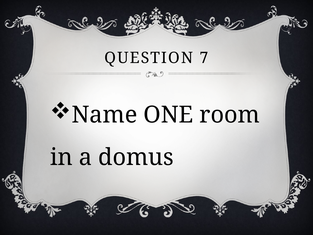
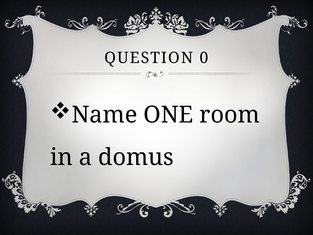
7: 7 -> 0
